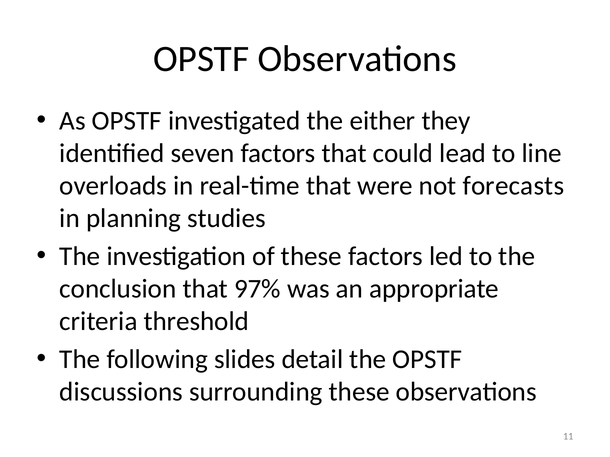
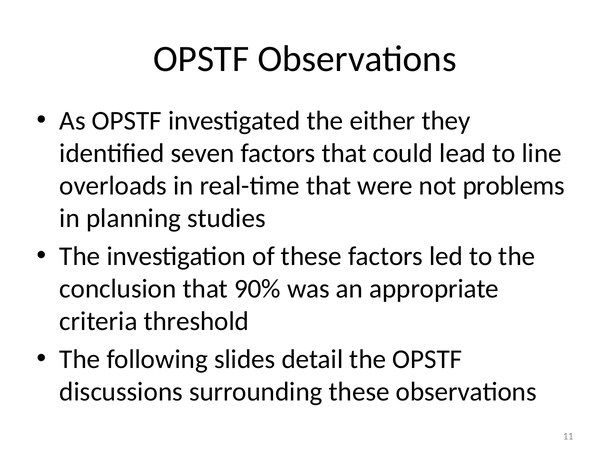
forecasts: forecasts -> problems
97%: 97% -> 90%
